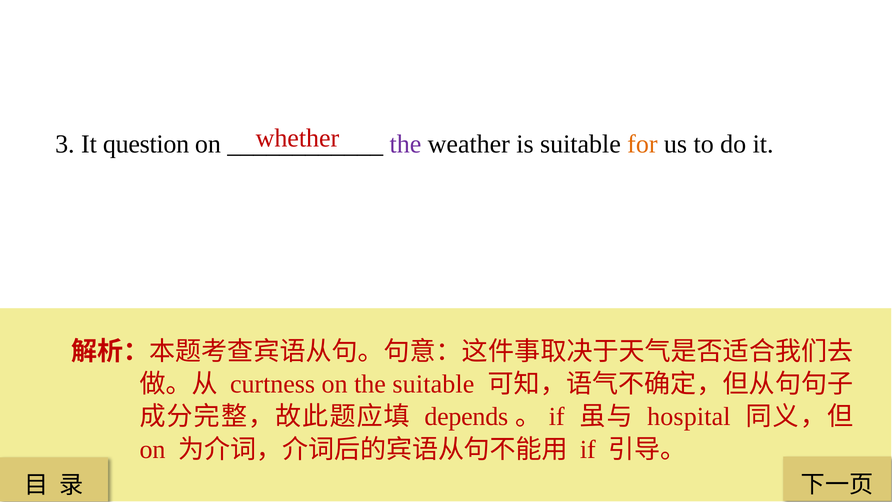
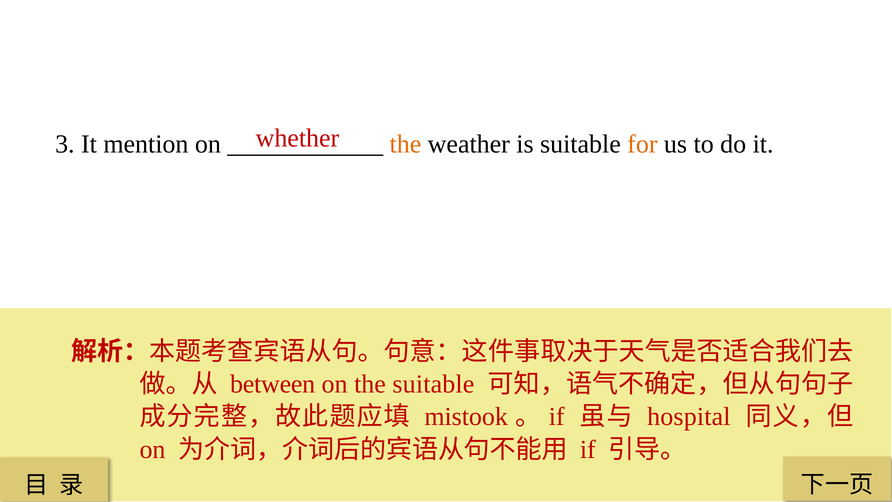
question: question -> mention
the at (405, 144) colour: purple -> orange
curtness: curtness -> between
depends: depends -> mistook
